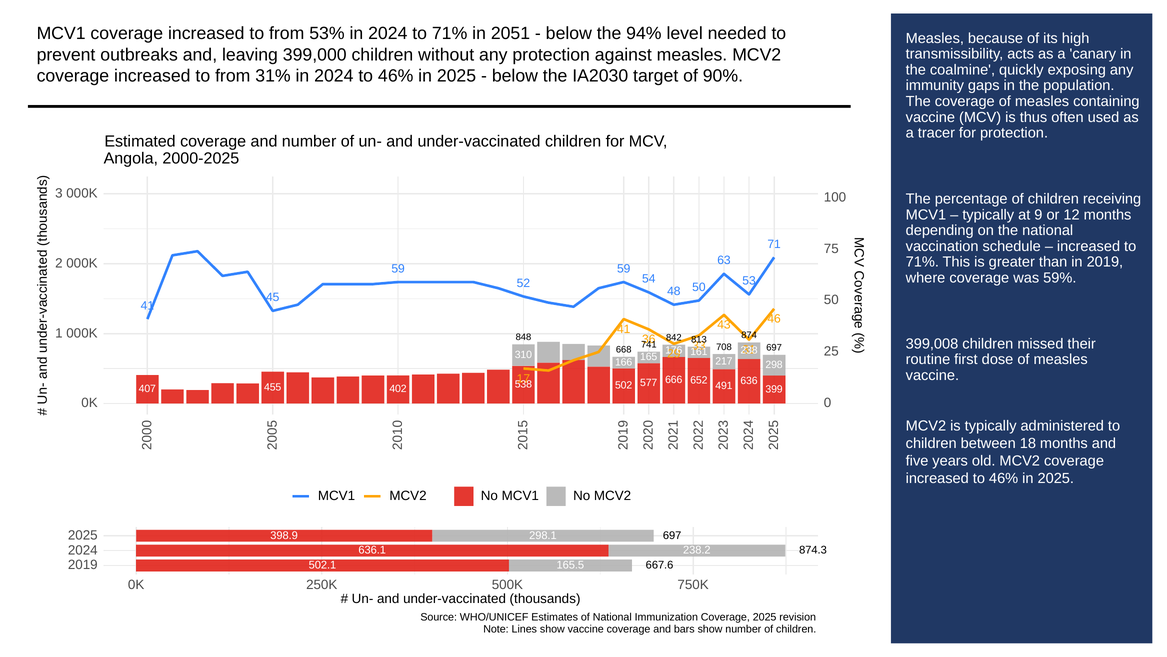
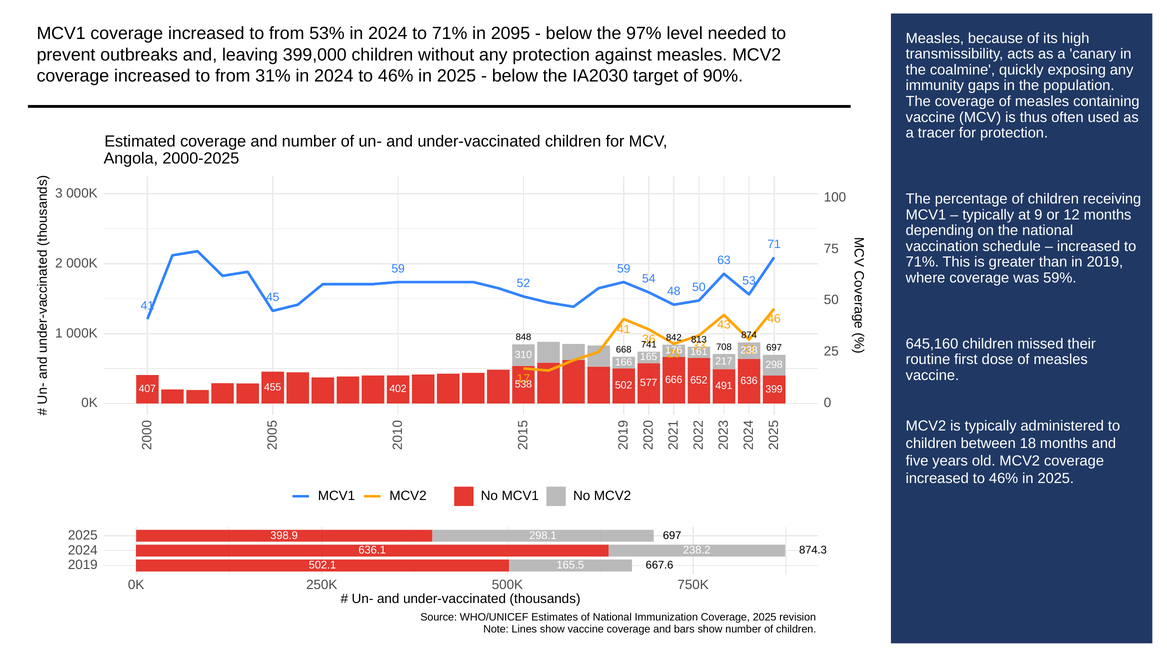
2051: 2051 -> 2095
94%: 94% -> 97%
399,008: 399,008 -> 645,160
